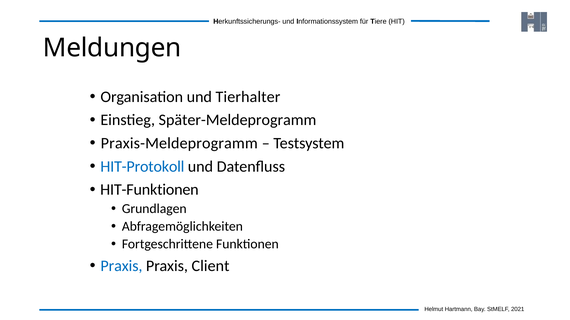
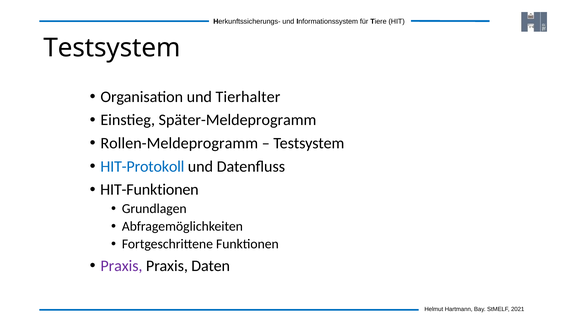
Meldungen at (112, 48): Meldungen -> Testsystem
Praxis-Meldeprogramm: Praxis-Meldeprogramm -> Rollen-Meldeprogramm
Praxis at (121, 266) colour: blue -> purple
Client: Client -> Daten
